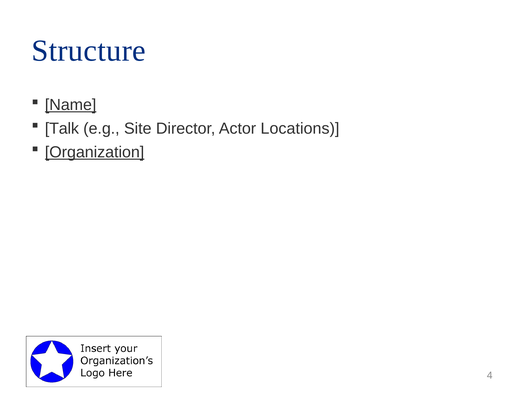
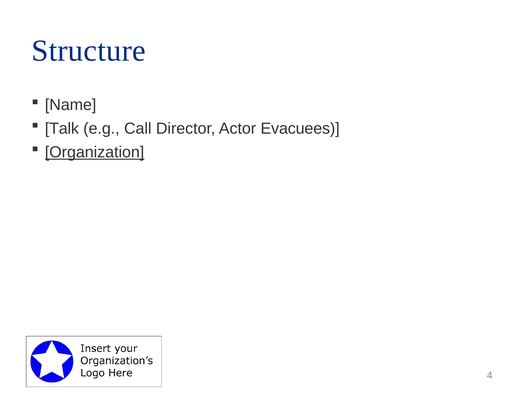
Name underline: present -> none
Site: Site -> Call
Locations: Locations -> Evacuees
